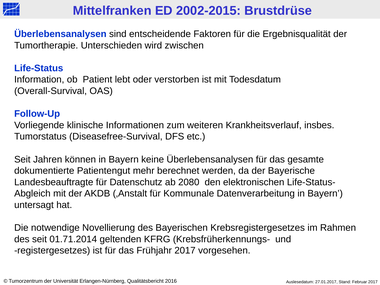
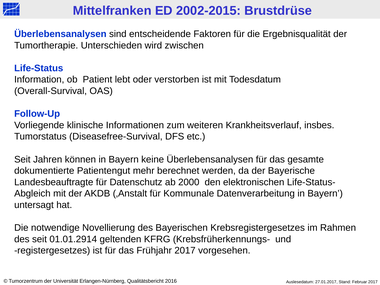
2080: 2080 -> 2000
01.71.2014: 01.71.2014 -> 01.01.2914
